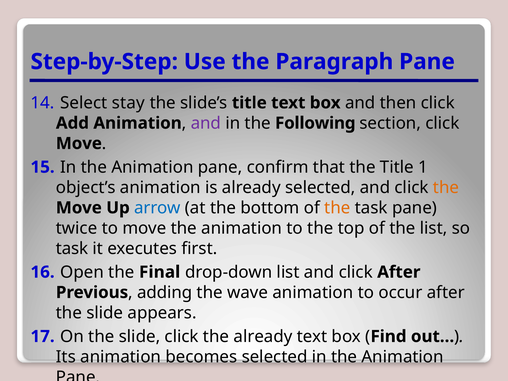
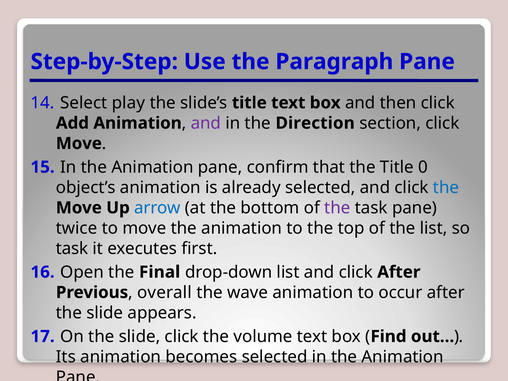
stay: stay -> play
Following: Following -> Direction
1: 1 -> 0
the at (446, 187) colour: orange -> blue
the at (337, 208) colour: orange -> purple
adding: adding -> overall
the already: already -> volume
